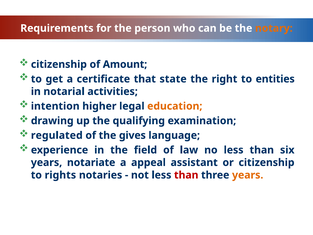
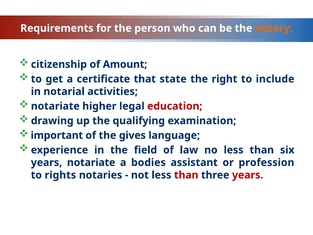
entities: entities -> include
intention at (55, 106): intention -> notariate
education colour: orange -> red
regulated: regulated -> important
appeal: appeal -> bodies
or citizenship: citizenship -> profession
years at (248, 175) colour: orange -> red
